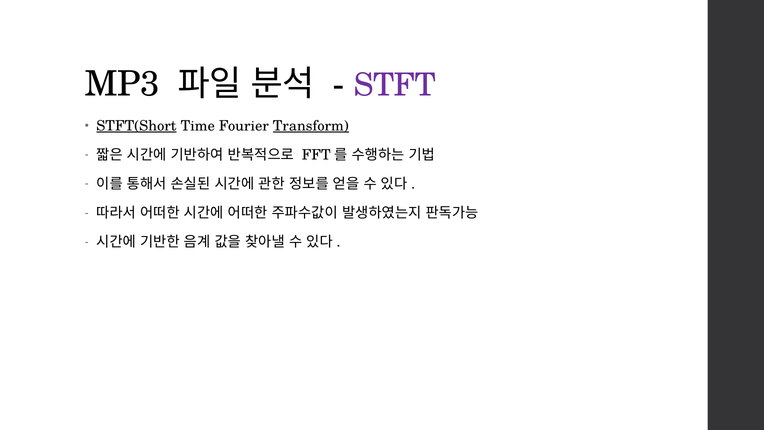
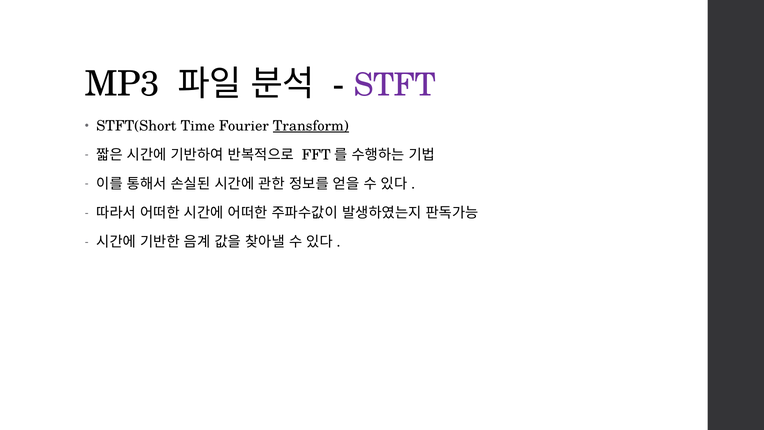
STFT(Short underline: present -> none
